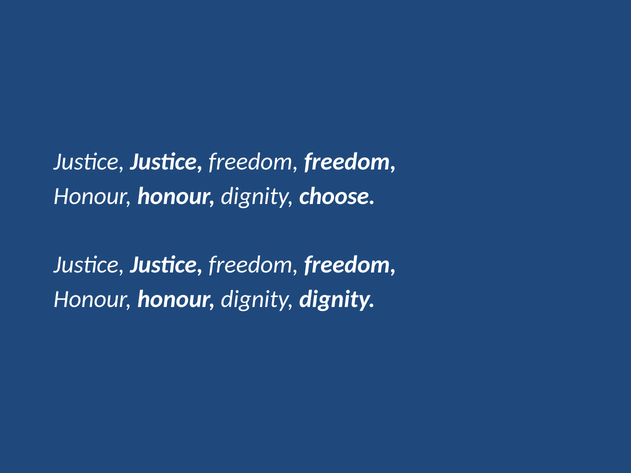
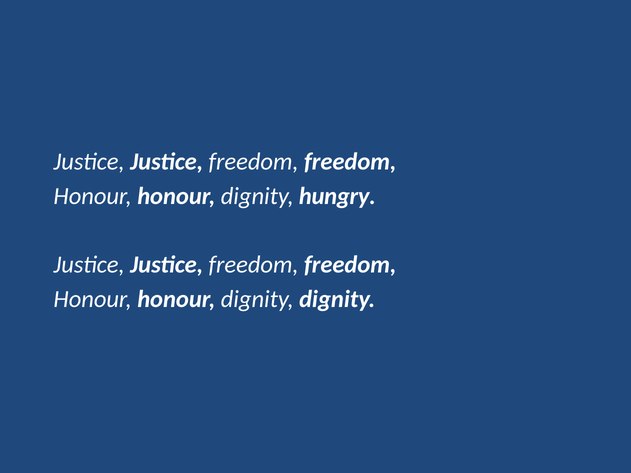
choose: choose -> hungry
